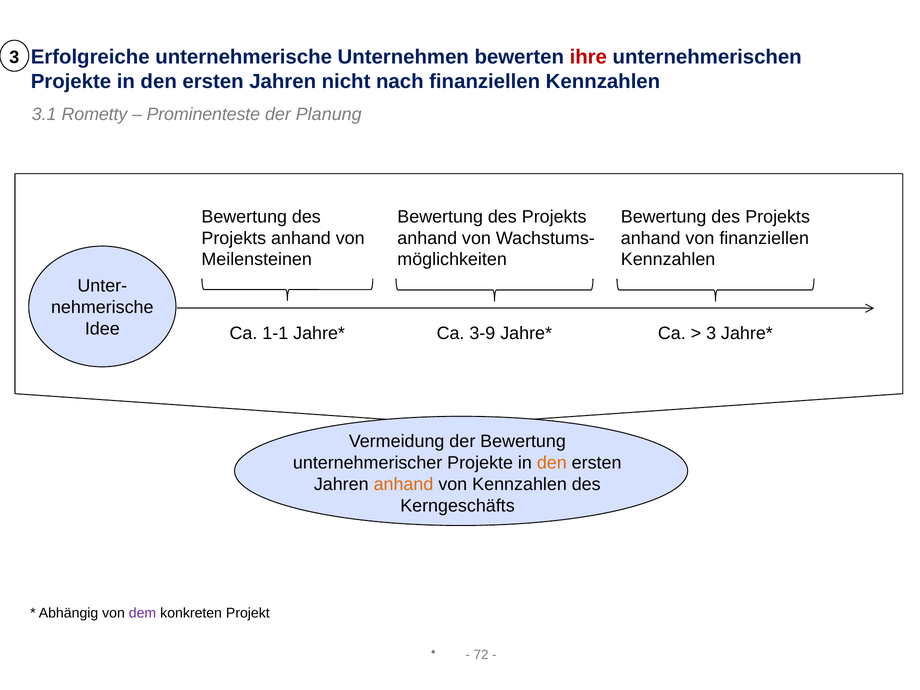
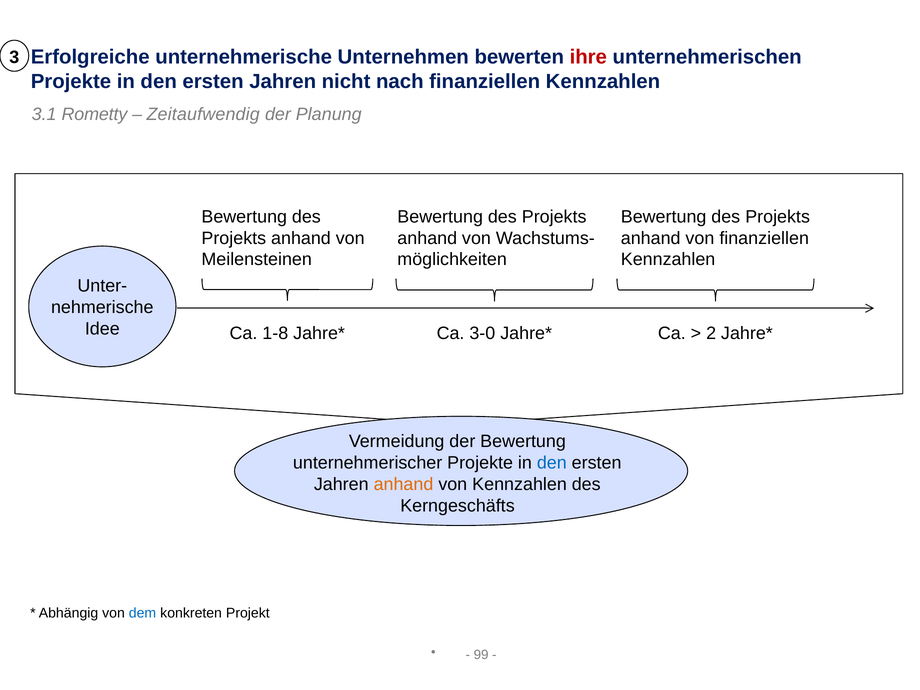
Prominenteste: Prominenteste -> Zeitaufwendig
1-1: 1-1 -> 1-8
3-9: 3-9 -> 3-0
3 at (711, 334): 3 -> 2
den at (552, 463) colour: orange -> blue
dem colour: purple -> blue
72: 72 -> 99
